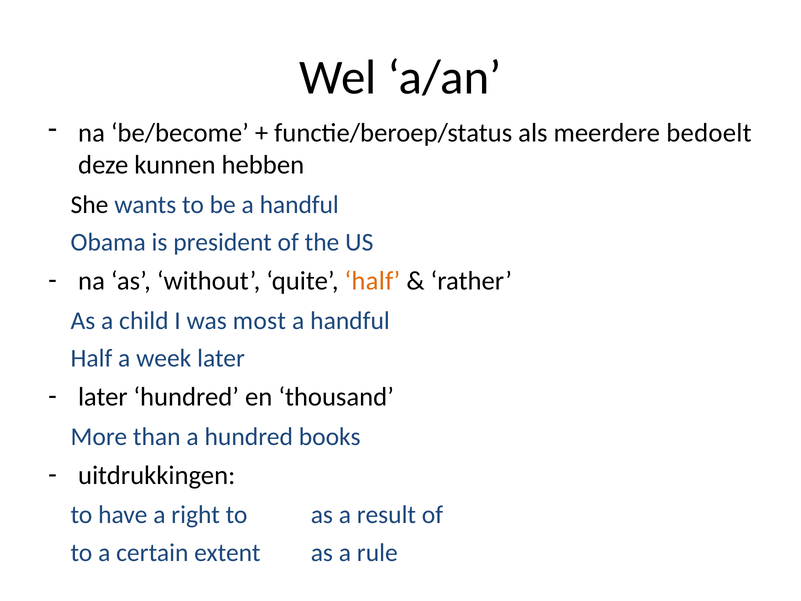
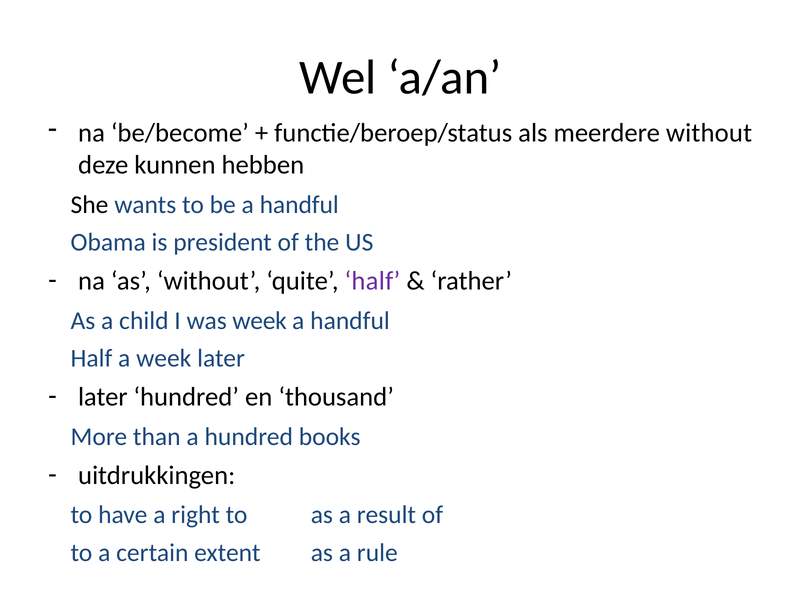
meerdere bedoelt: bedoelt -> without
half at (372, 281) colour: orange -> purple
was most: most -> week
